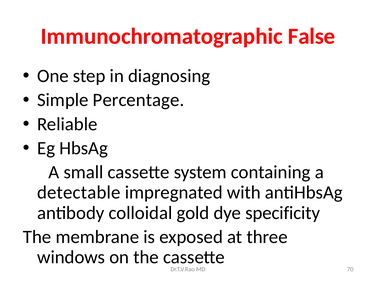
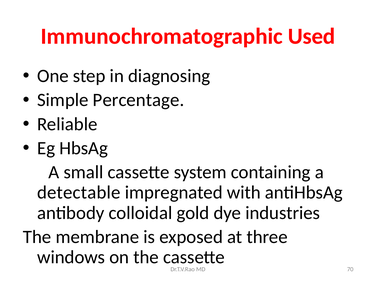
False: False -> Used
specificity: specificity -> industries
